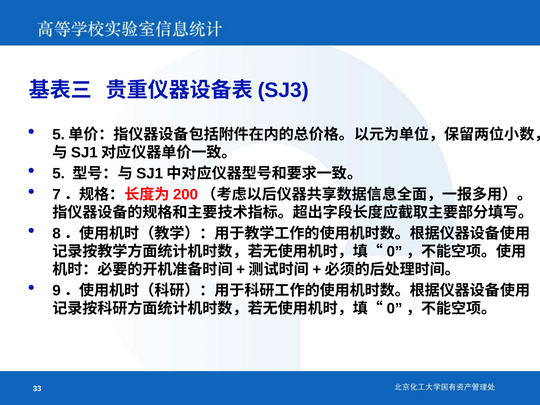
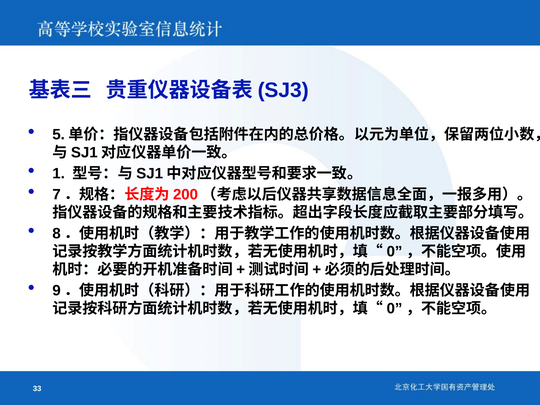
5: 5 -> 1
